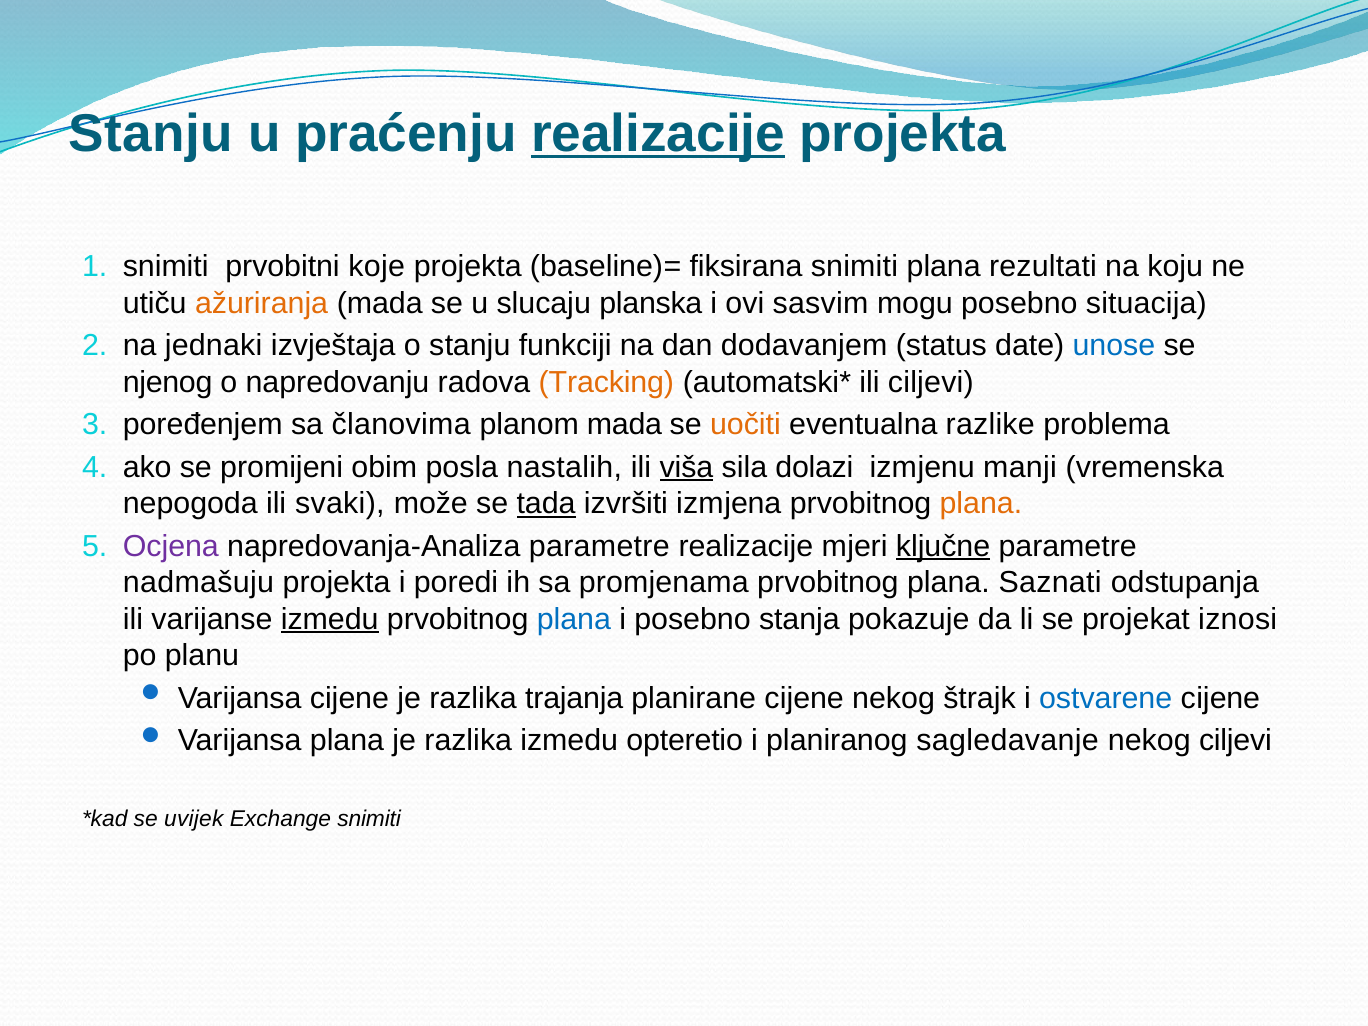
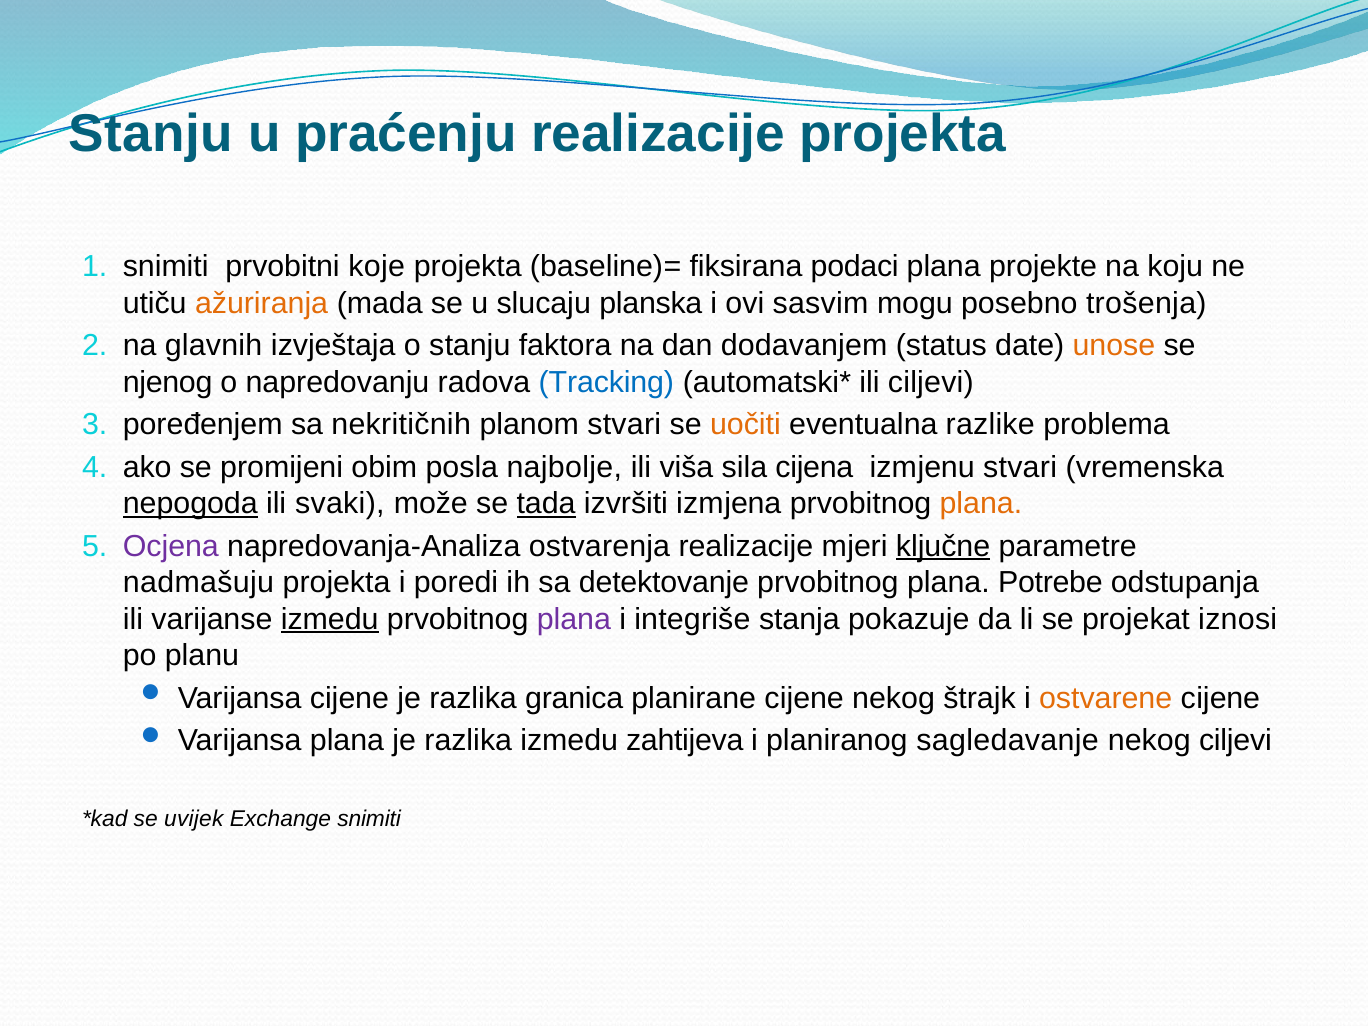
realizacije at (658, 134) underline: present -> none
fiksirana snimiti: snimiti -> podaci
rezultati: rezultati -> projekte
situacija: situacija -> trošenja
jednaki: jednaki -> glavnih
funkciji: funkciji -> faktora
unose colour: blue -> orange
Tracking colour: orange -> blue
članovima: članovima -> nekritičnih
planom mada: mada -> stvari
nastalih: nastalih -> najbolje
viša underline: present -> none
dolazi: dolazi -> cijena
izmjenu manji: manji -> stvari
nepogoda underline: none -> present
napredovanja-Analiza parametre: parametre -> ostvarenja
promjenama: promjenama -> detektovanje
Saznati: Saznati -> Potrebe
plana at (574, 619) colour: blue -> purple
i posebno: posebno -> integriše
trajanja: trajanja -> granica
ostvarene colour: blue -> orange
opteretio: opteretio -> zahtijeva
